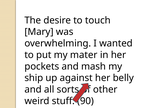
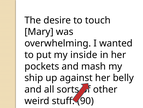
mater: mater -> inside
